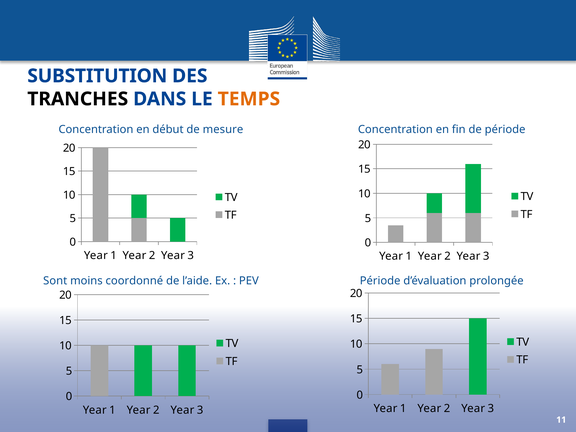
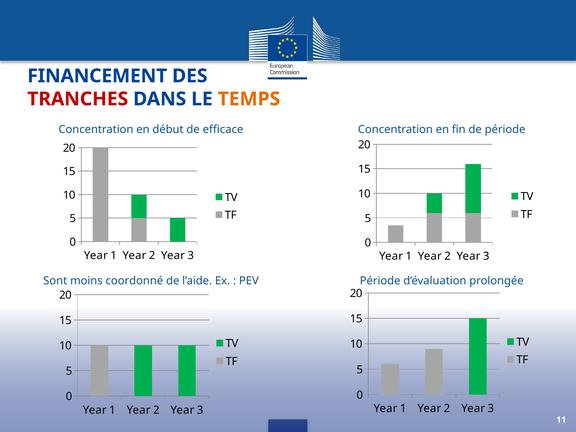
SUBSTITUTION: SUBSTITUTION -> FINANCEMENT
TRANCHES colour: black -> red
mesure: mesure -> efficace
